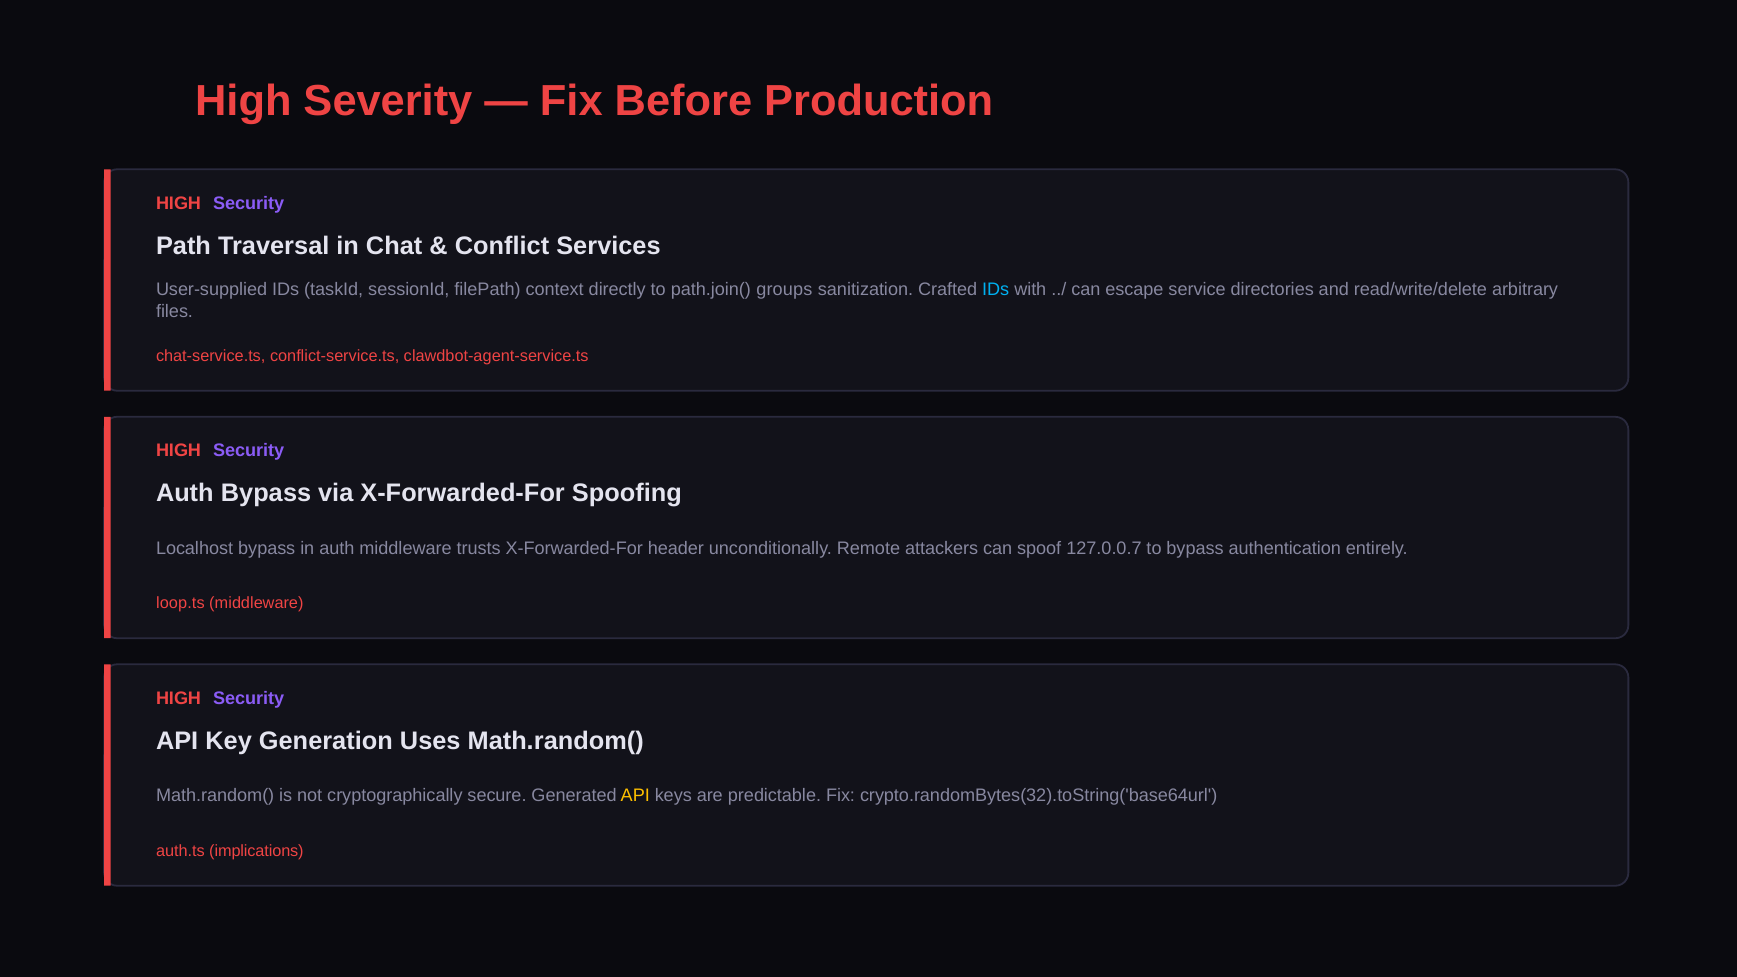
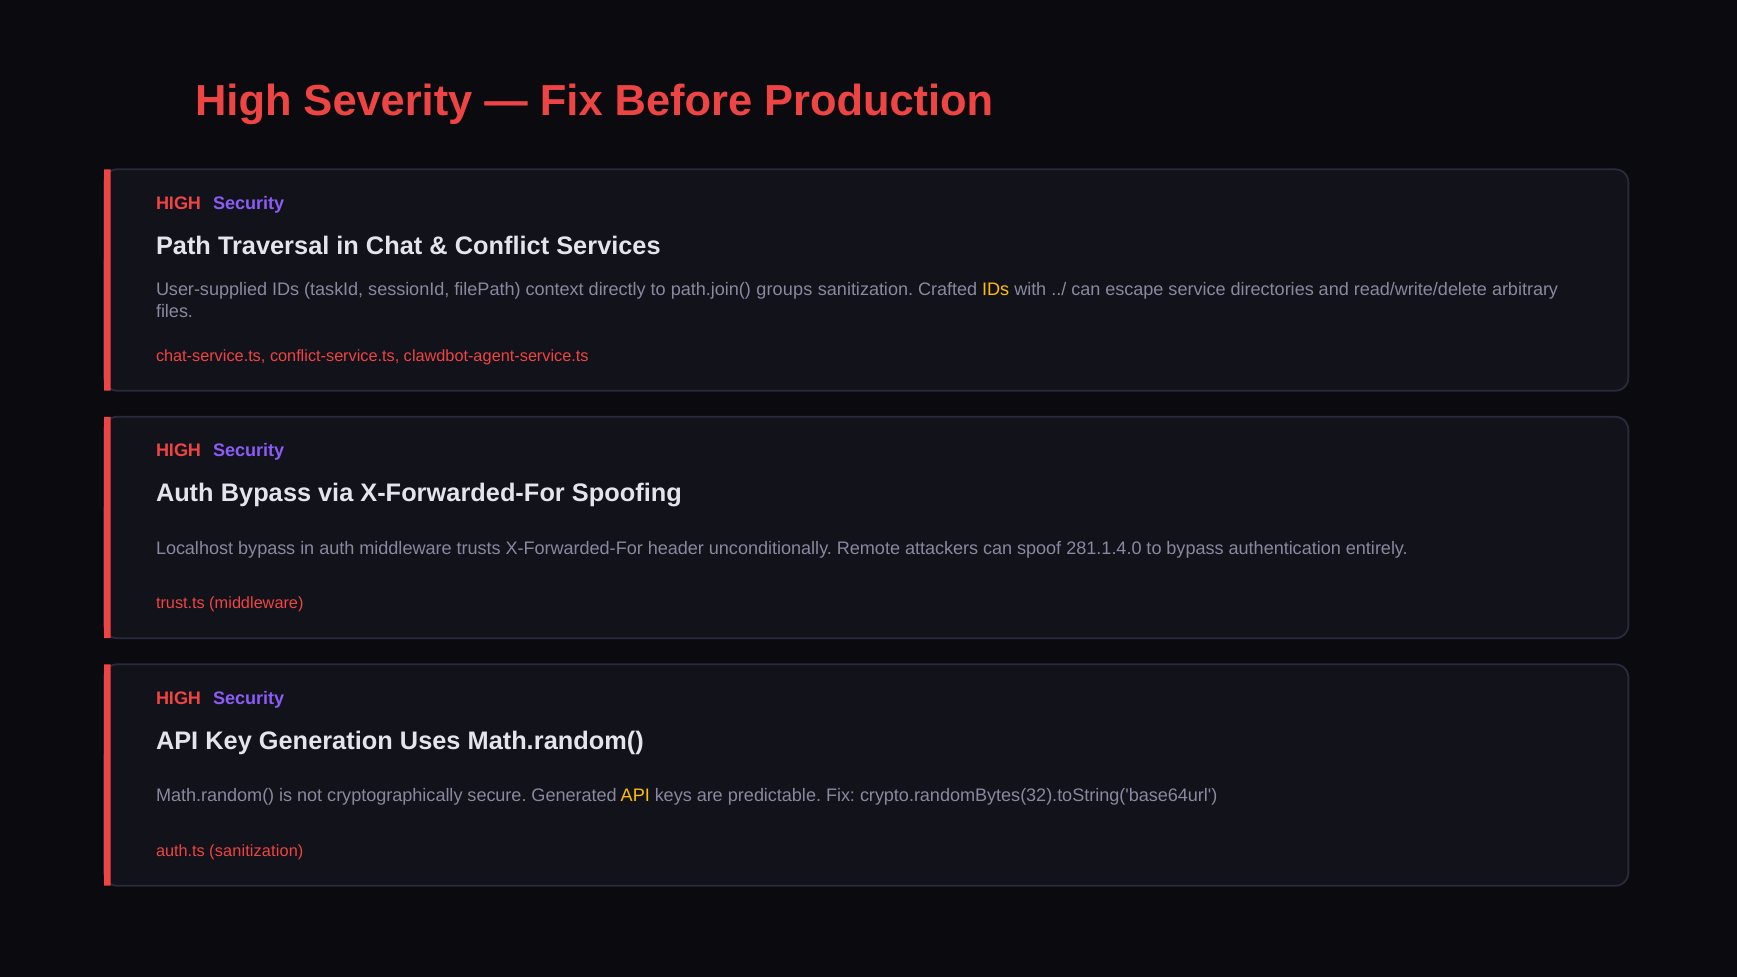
IDs at (996, 290) colour: light blue -> yellow
127.0.0.7: 127.0.0.7 -> 281.1.4.0
loop.ts: loop.ts -> trust.ts
auth.ts implications: implications -> sanitization
